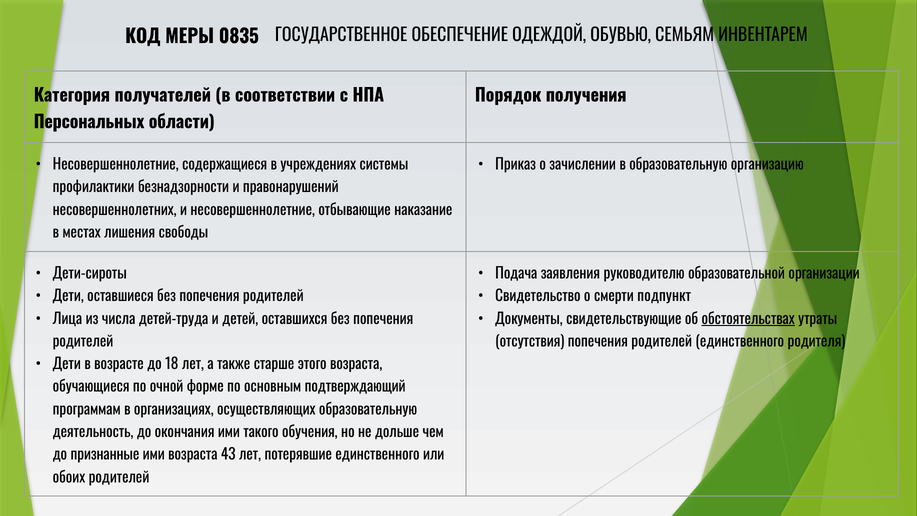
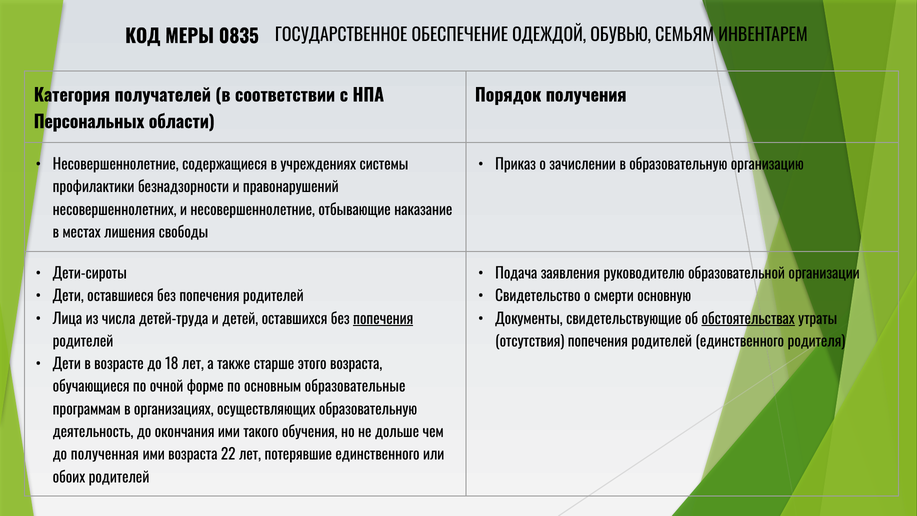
подпункт: подпункт -> основную
попечения at (383, 319) underline: none -> present
подтверждающий: подтверждающий -> образовательные
признанные: признанные -> полученная
43: 43 -> 22
